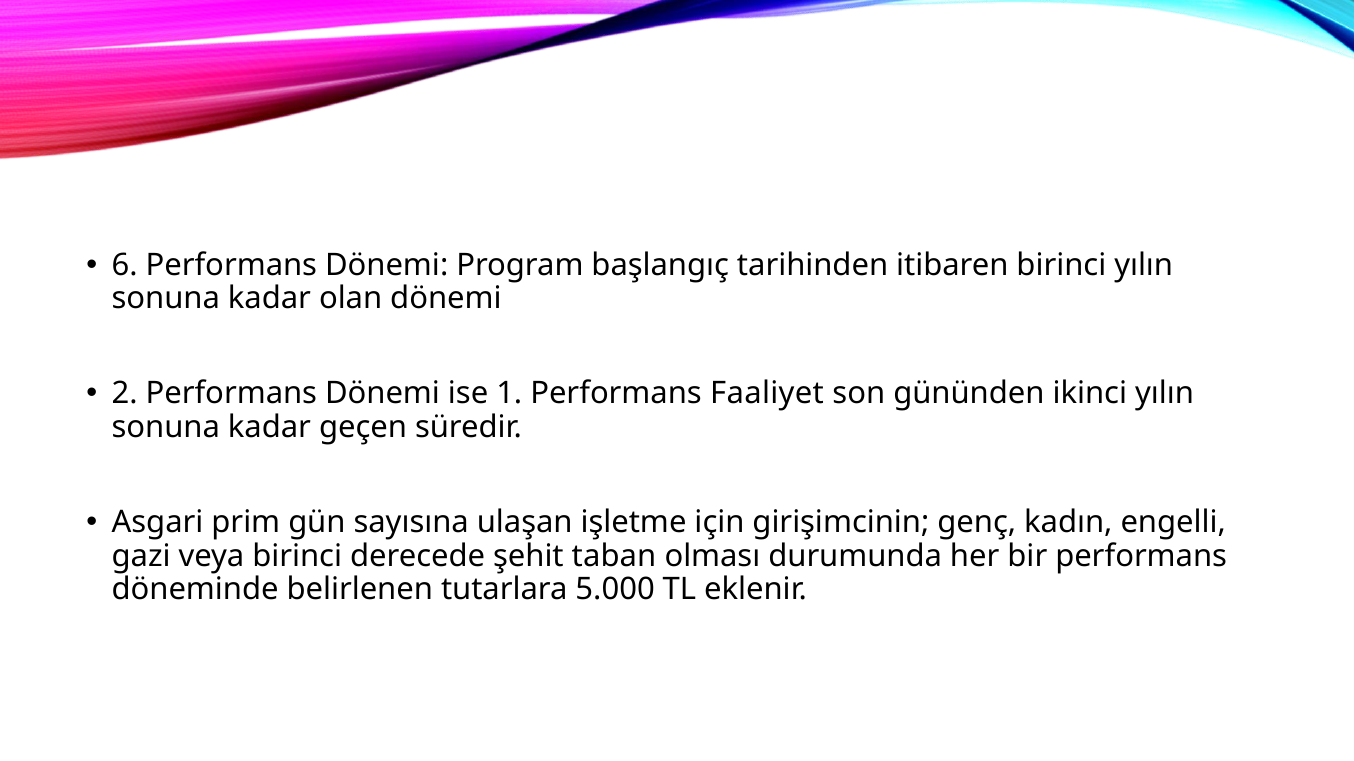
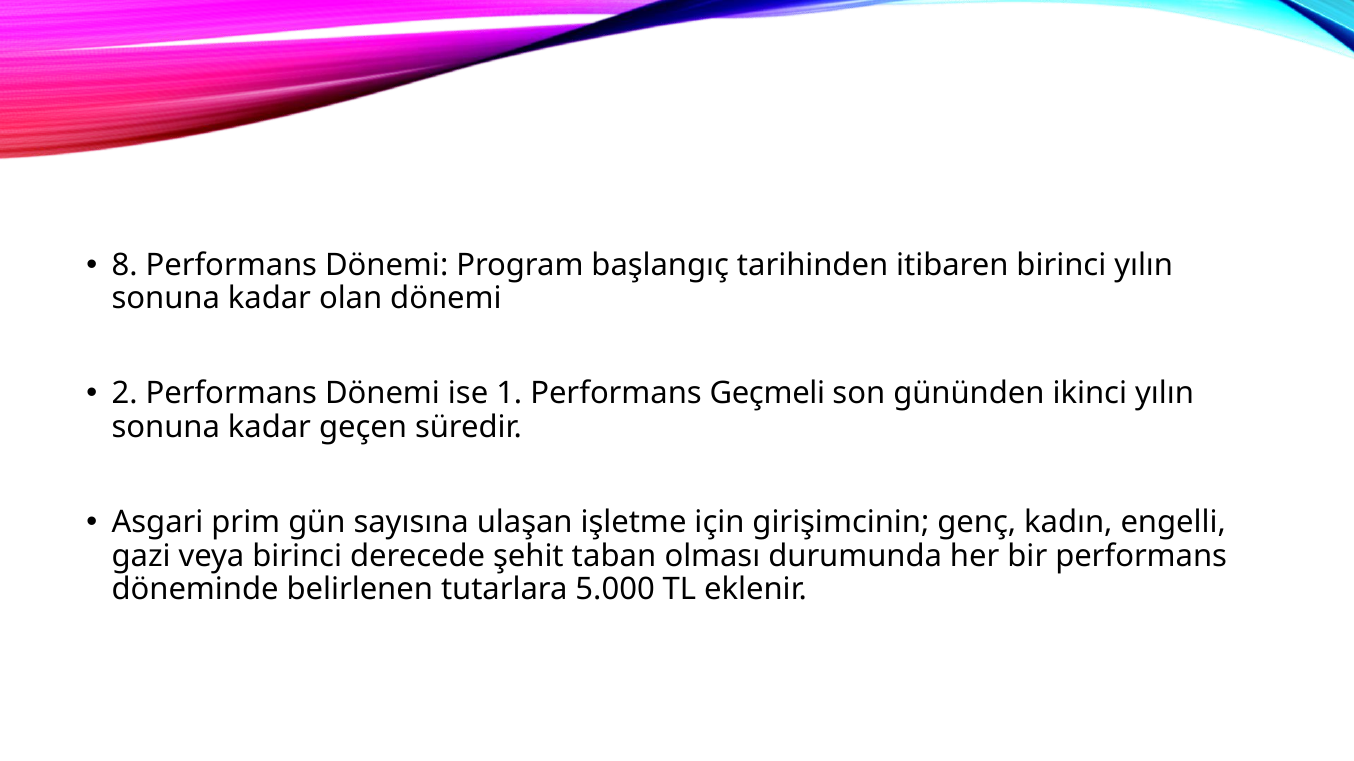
6: 6 -> 8
Faaliyet: Faaliyet -> Geçmeli
